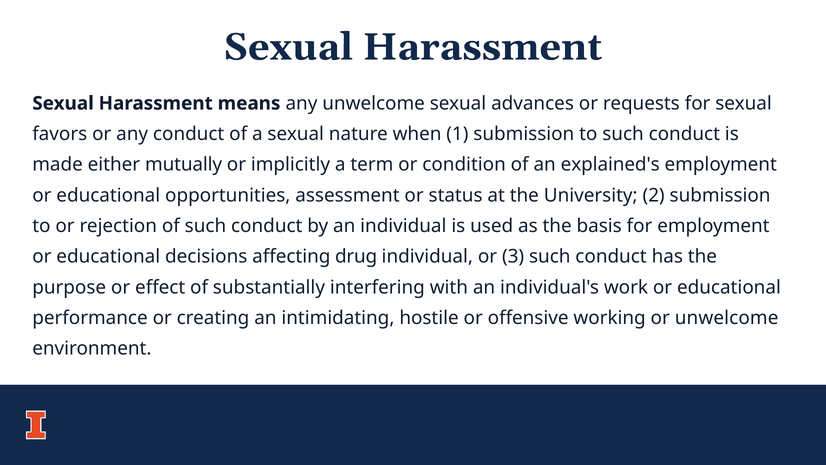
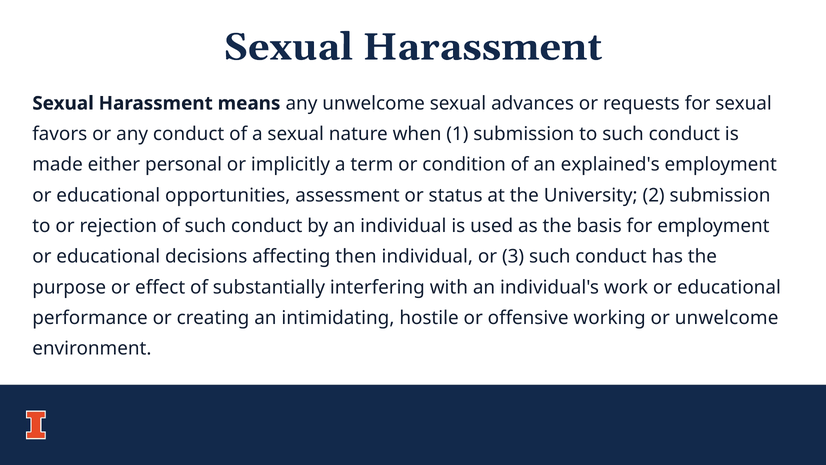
mutually: mutually -> personal
drug: drug -> then
